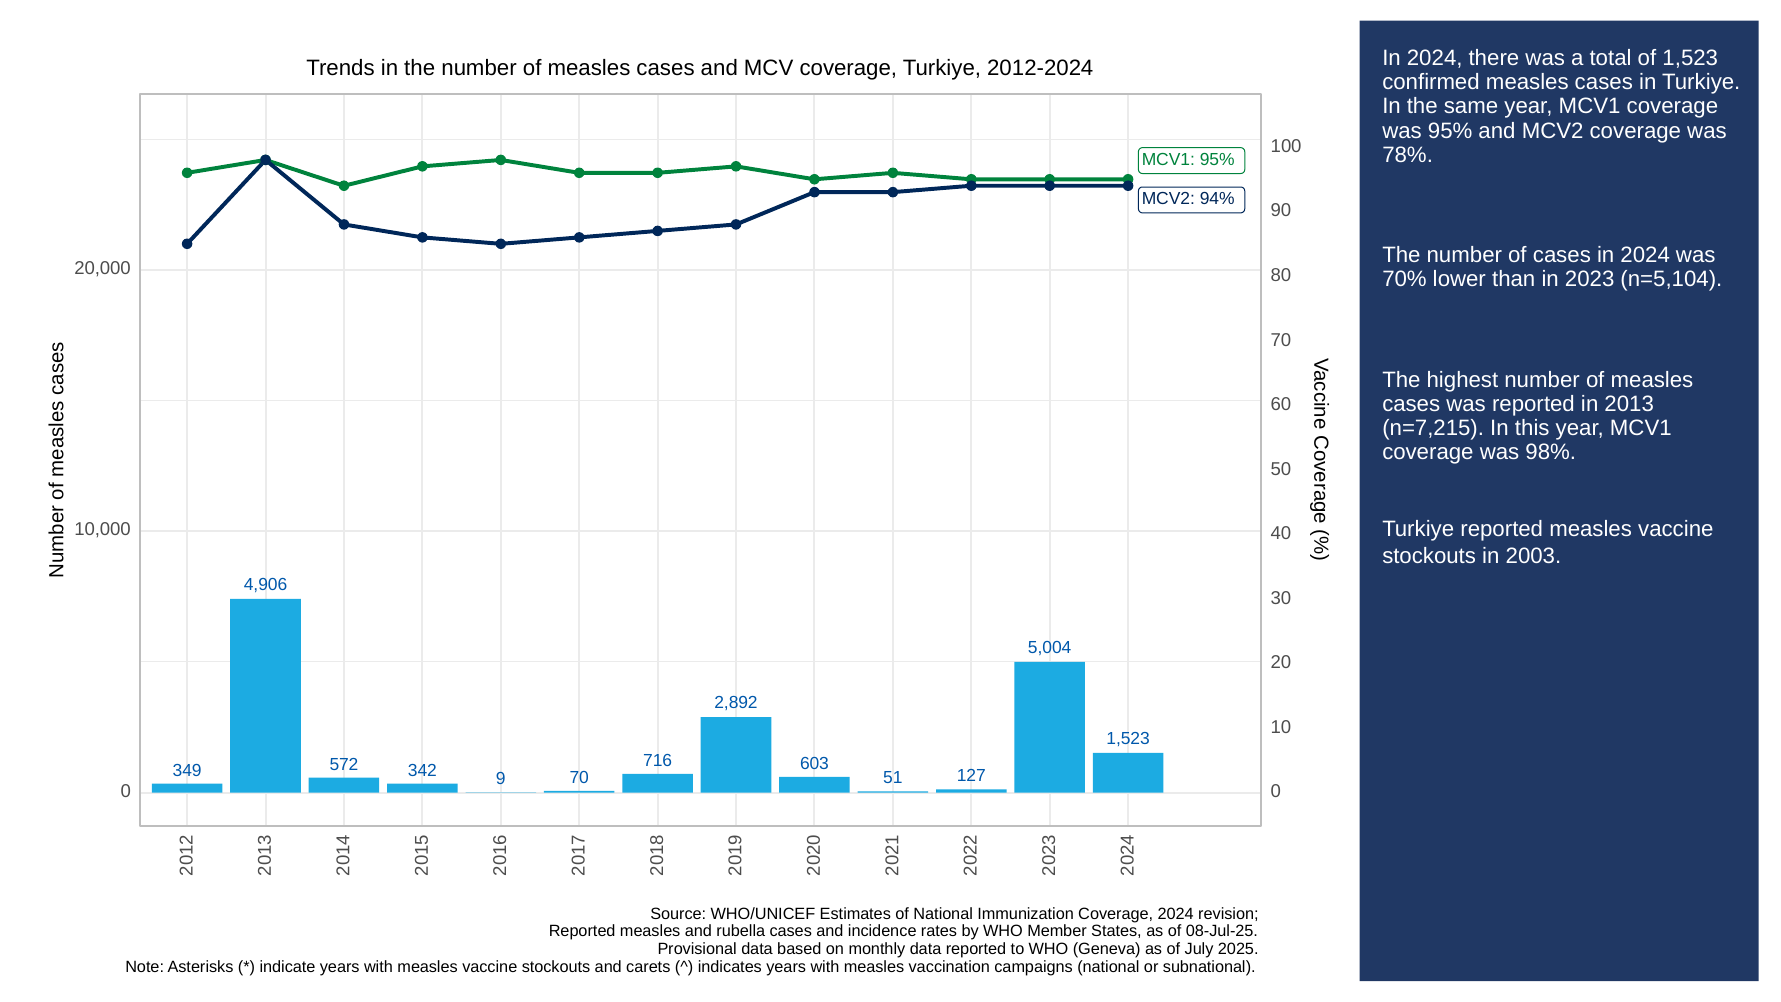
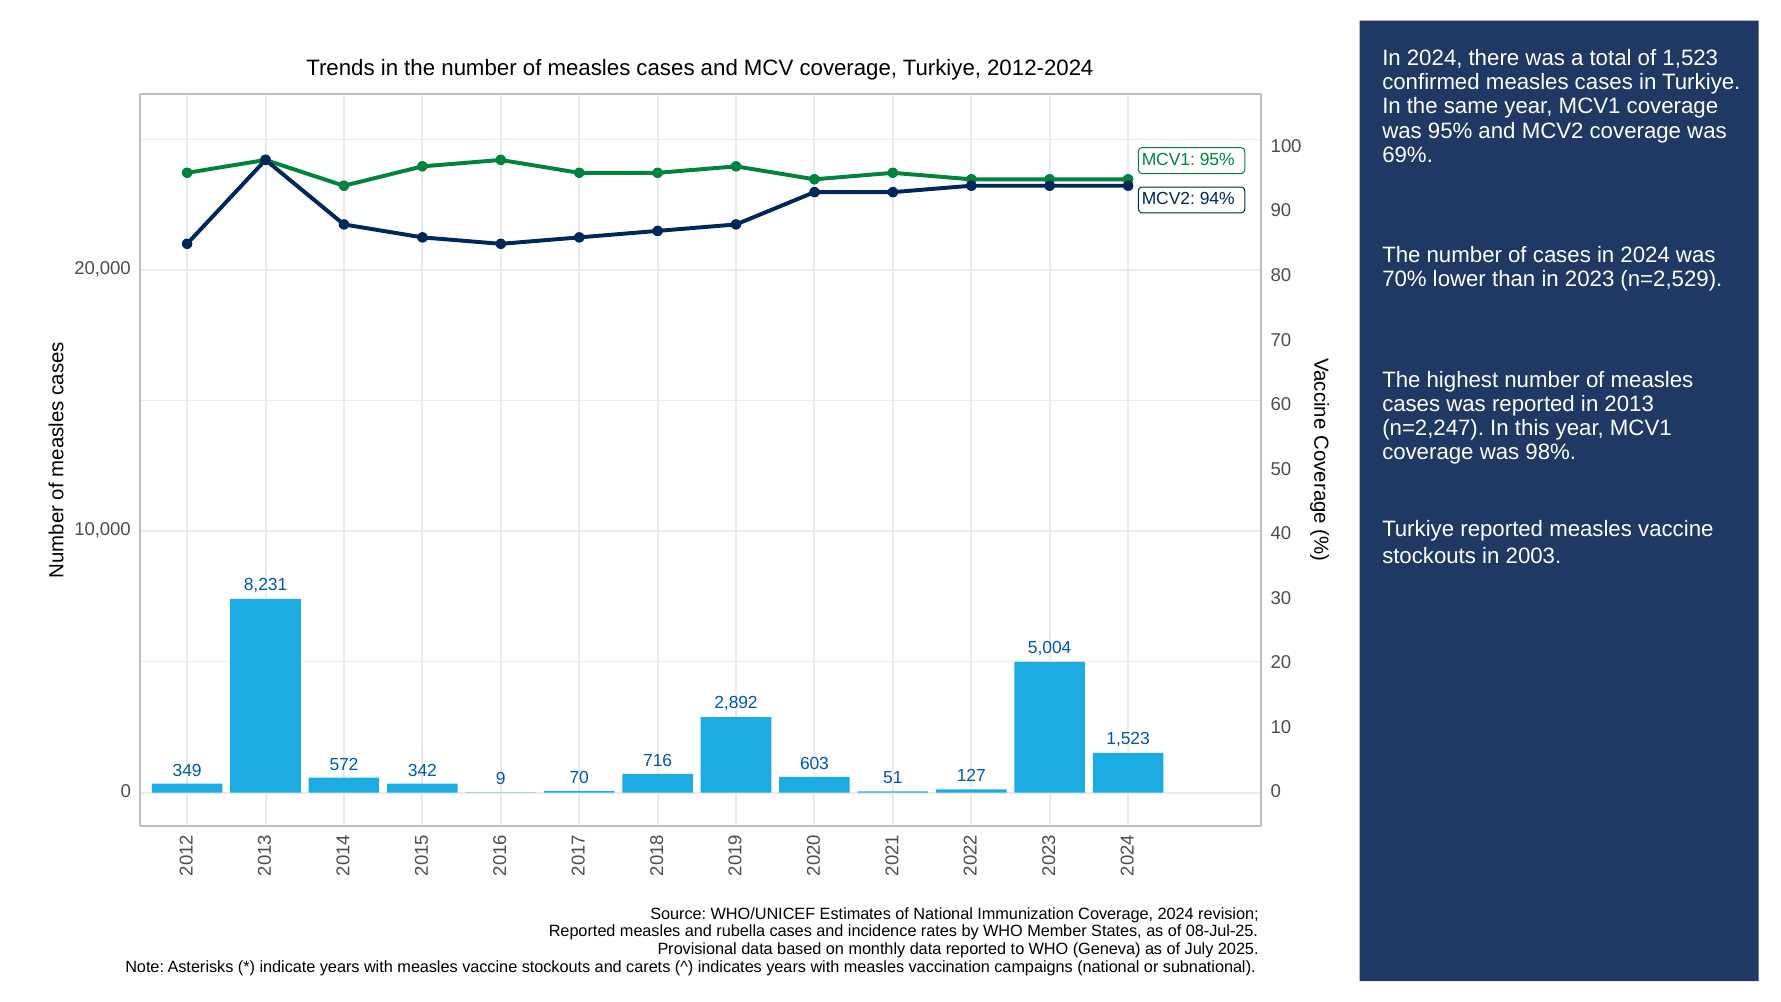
78%: 78% -> 69%
n=5,104: n=5,104 -> n=2,529
n=7,215: n=7,215 -> n=2,247
4,906: 4,906 -> 8,231
